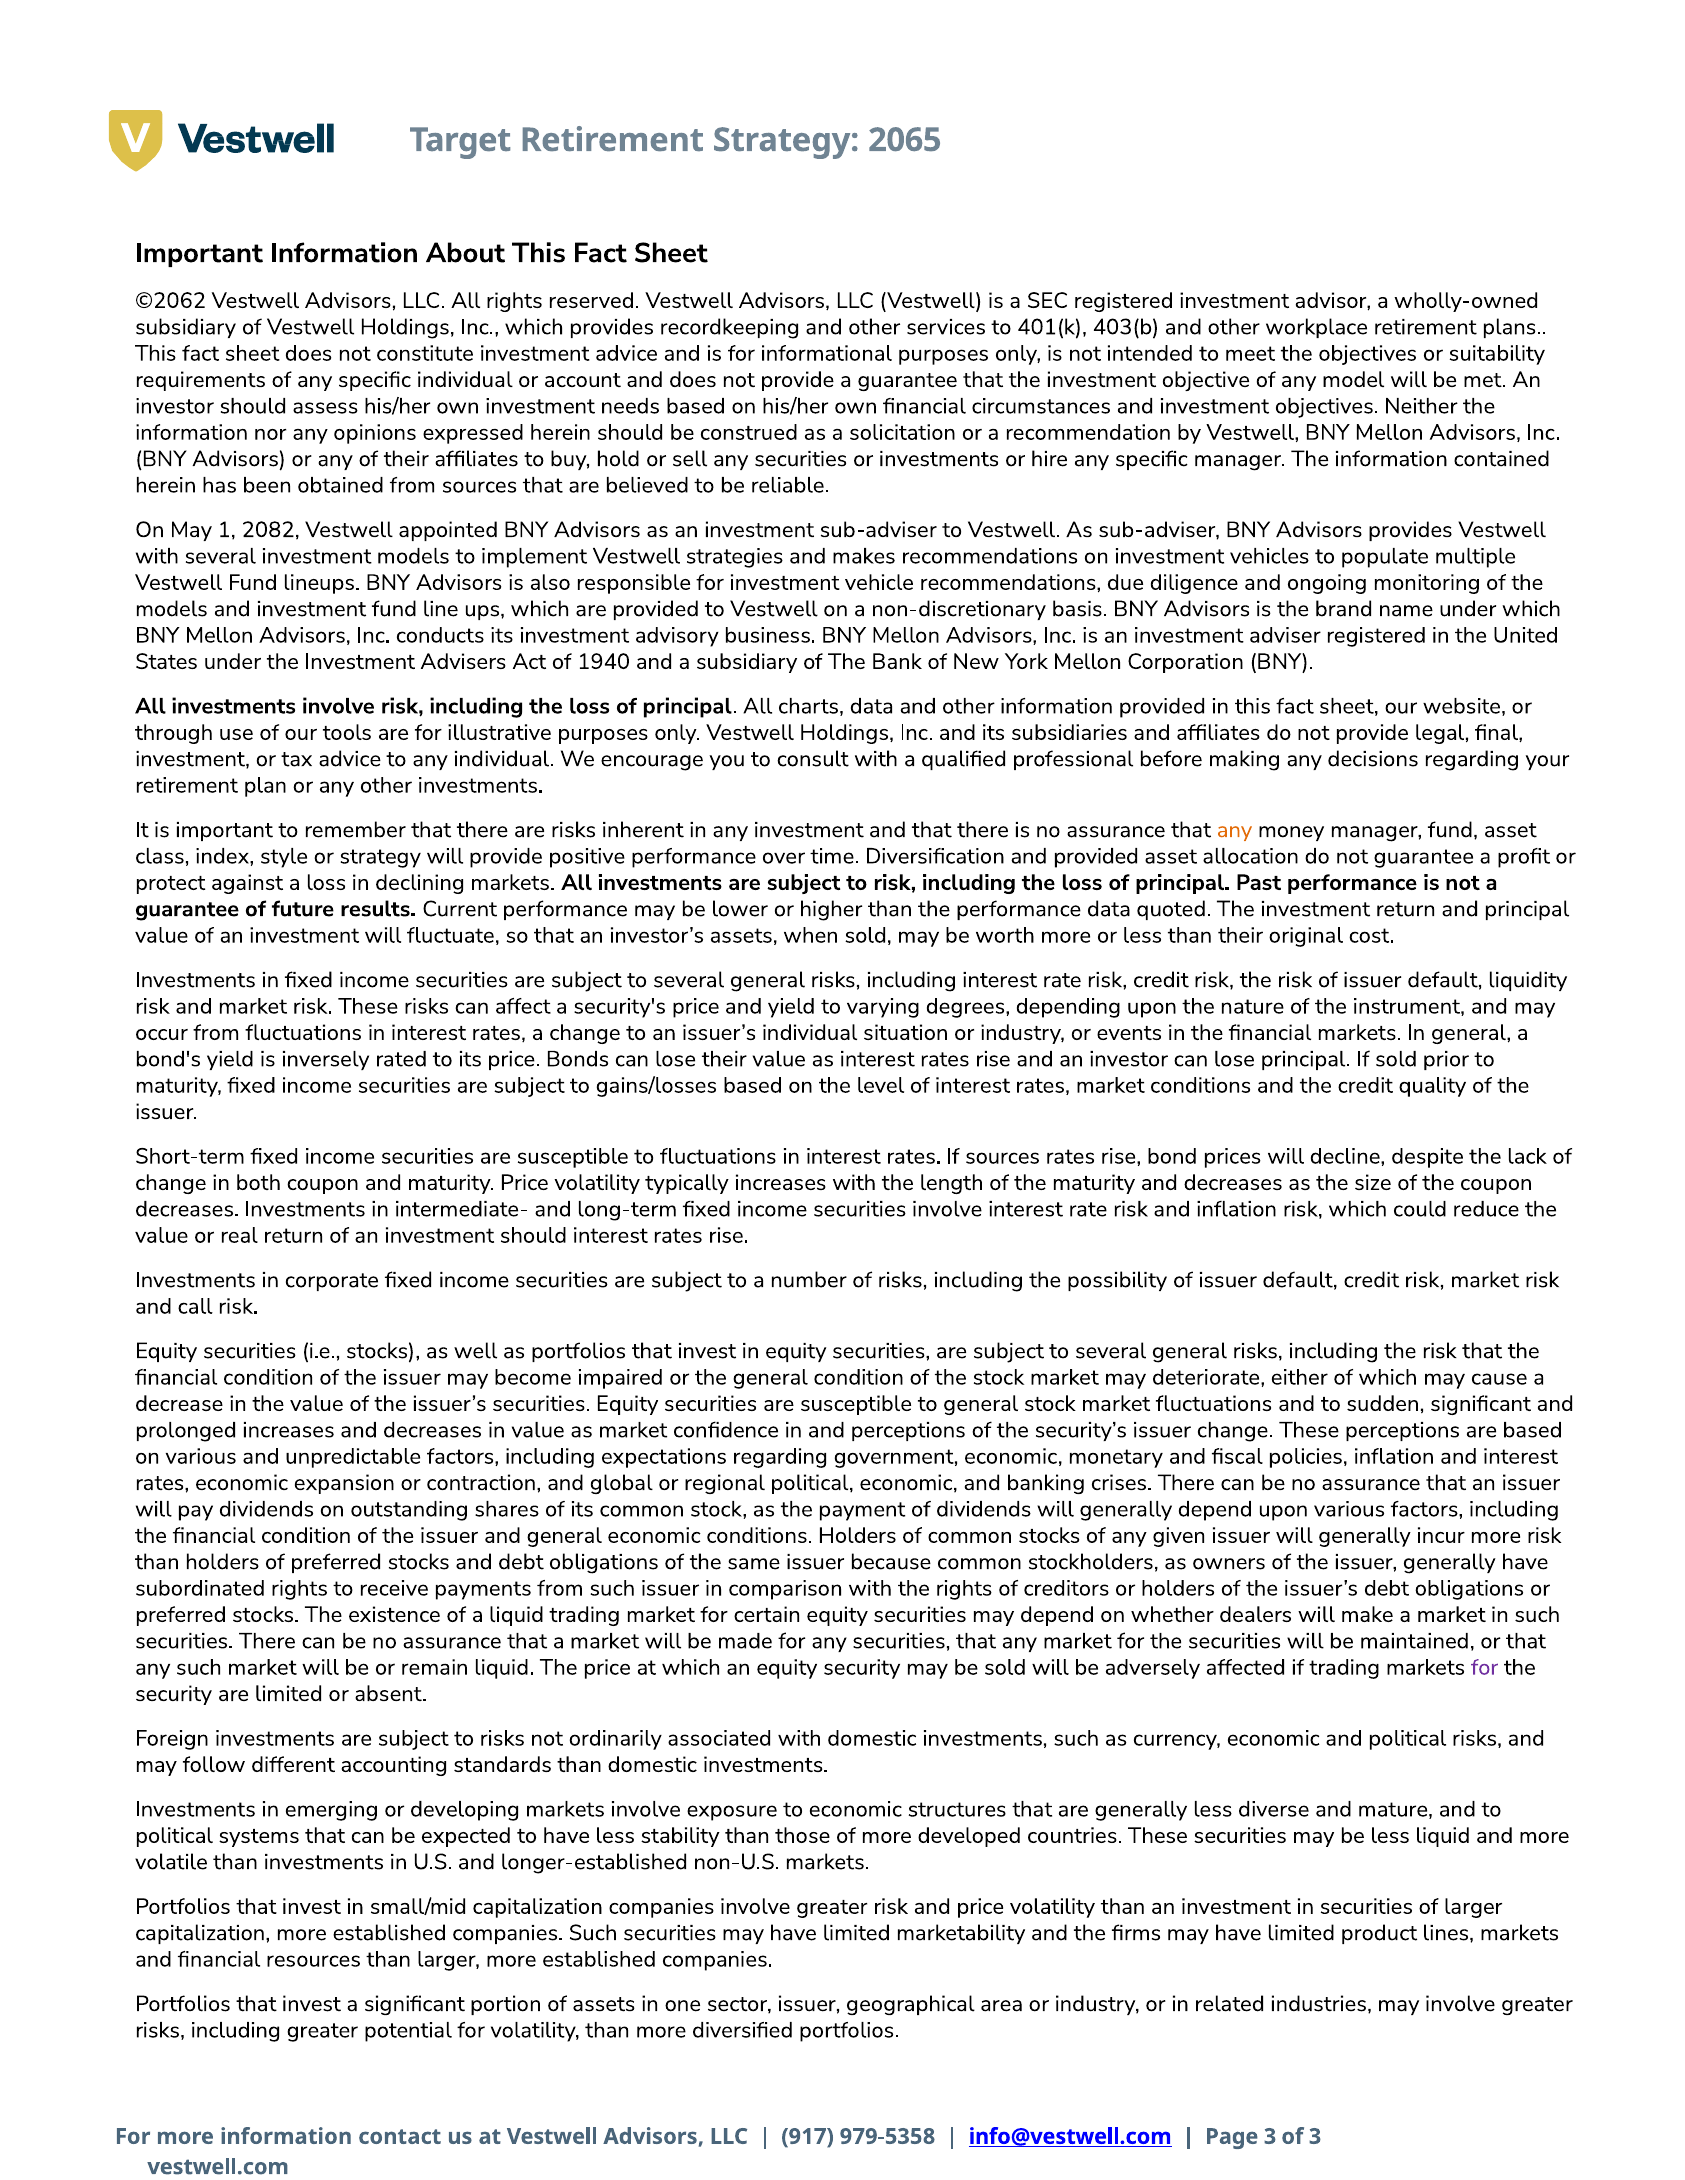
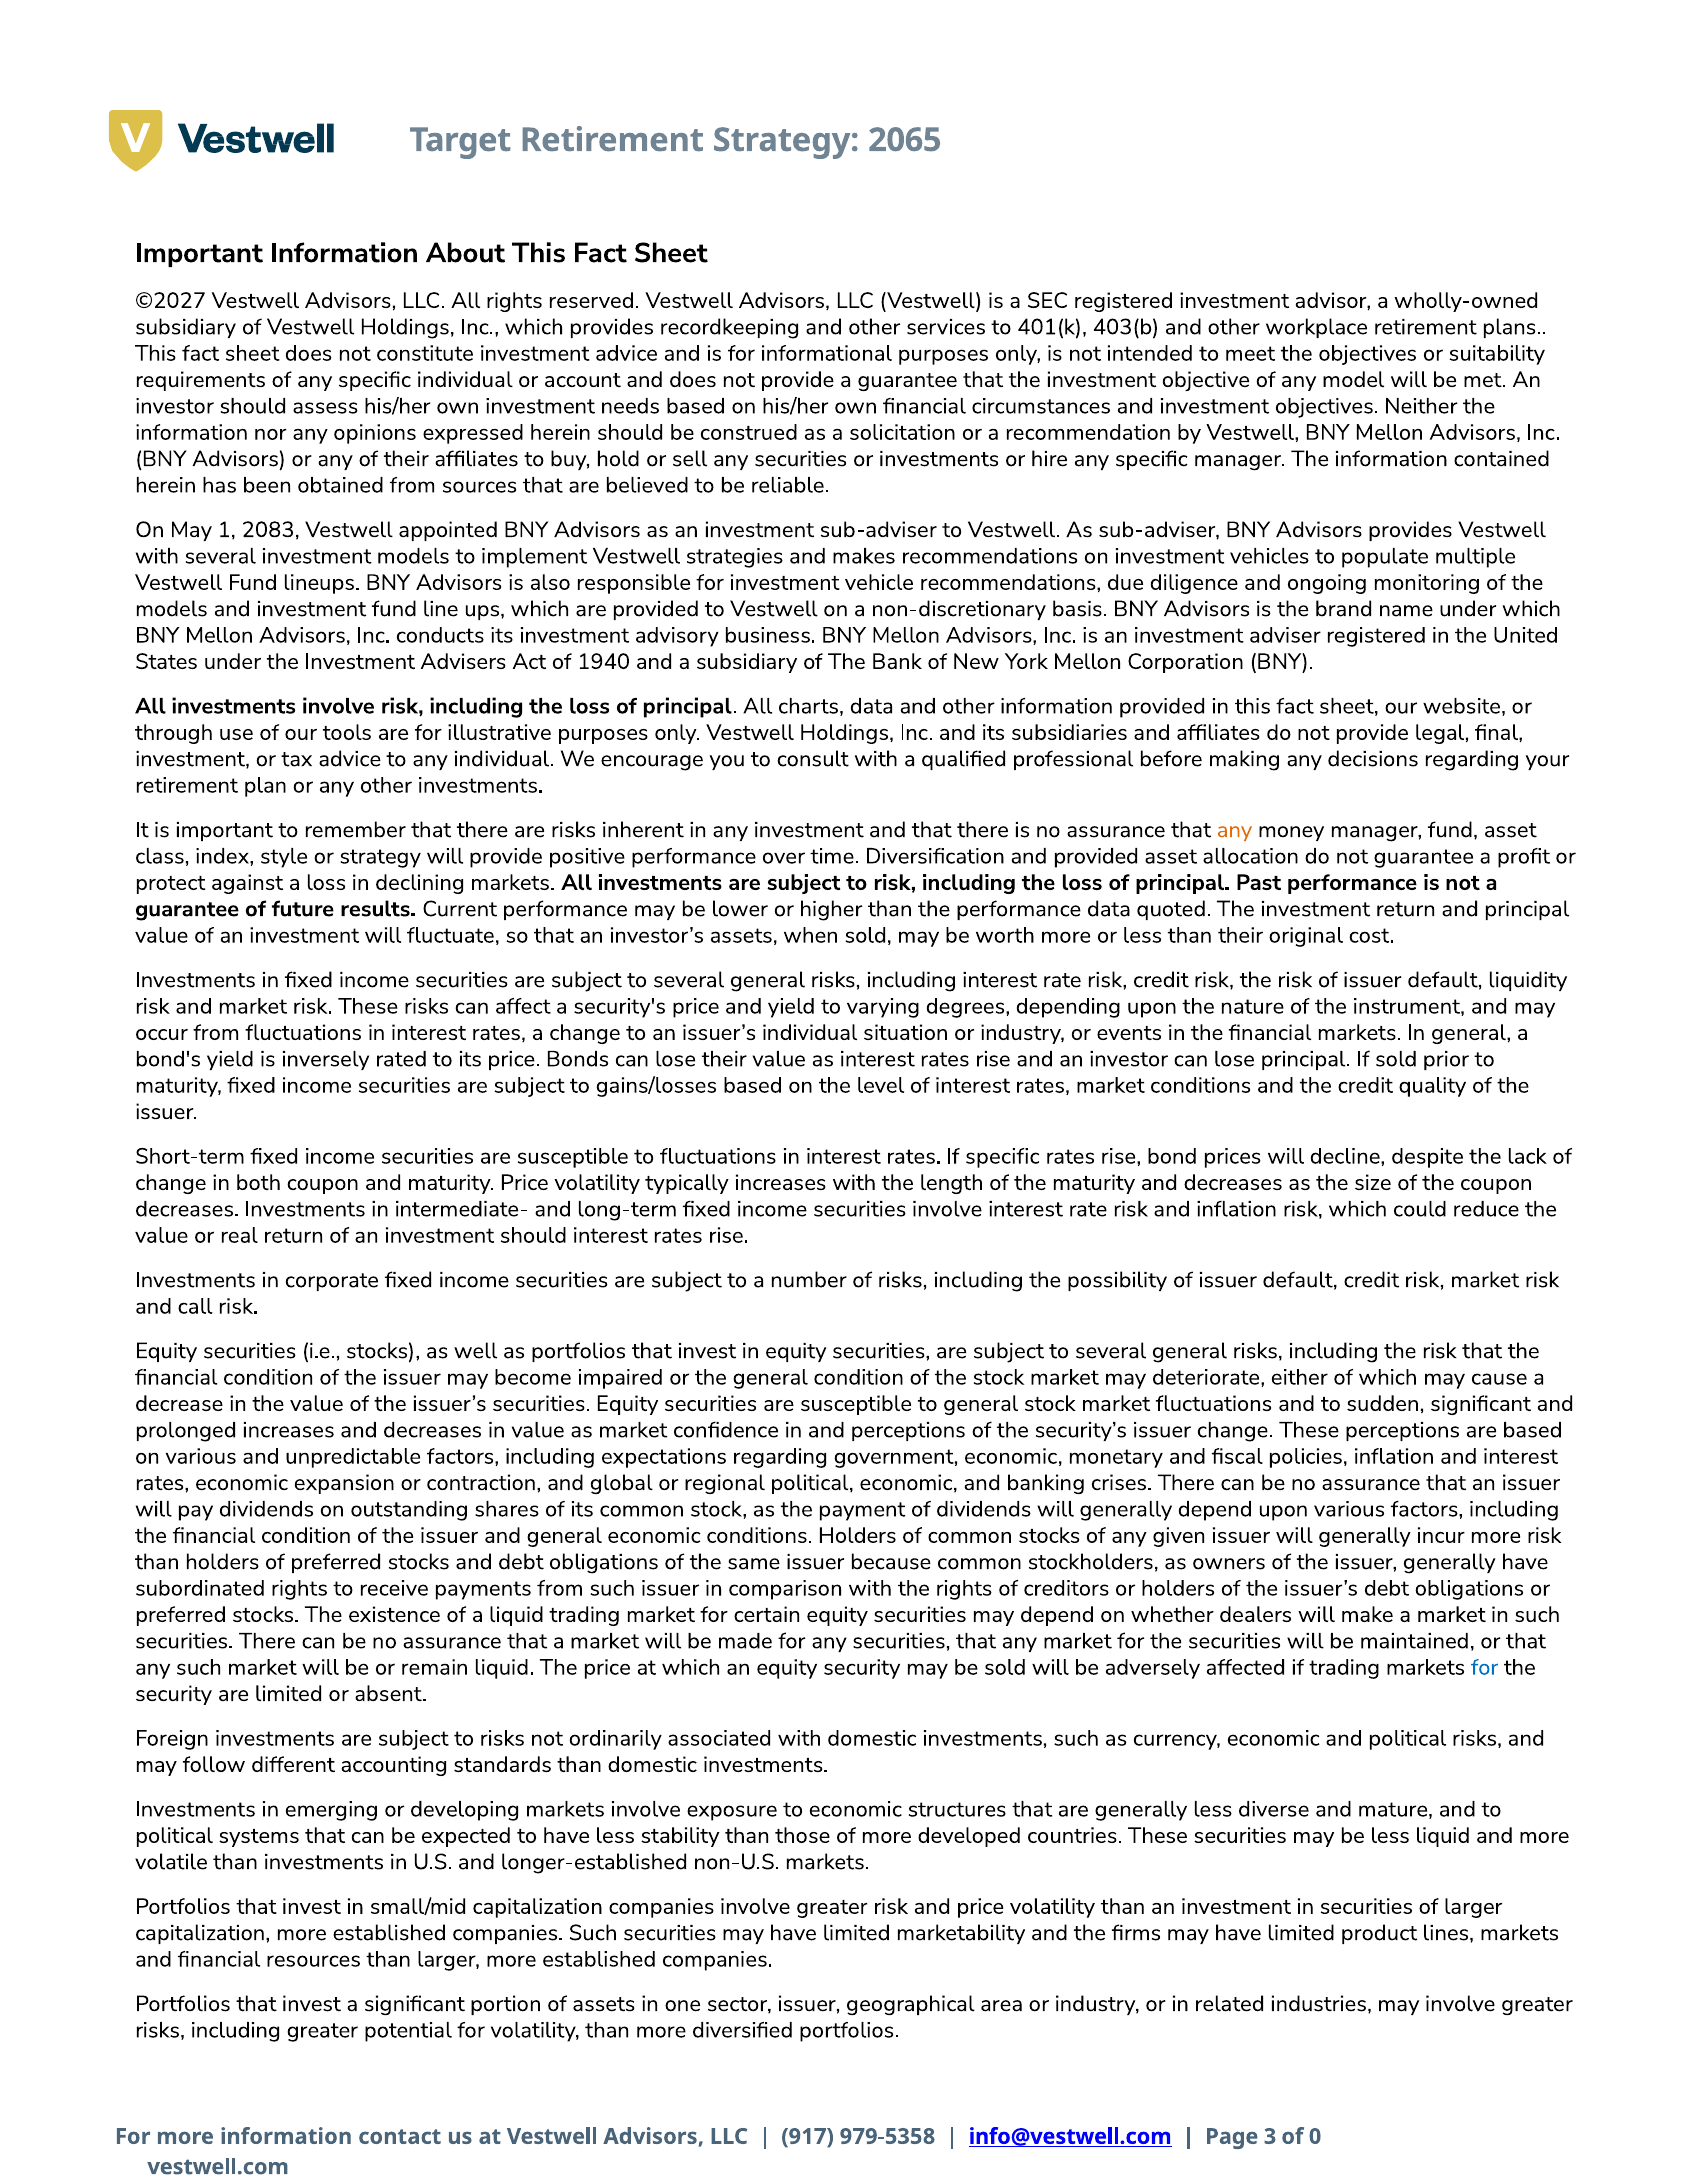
©2062: ©2062 -> ©2027
2082: 2082 -> 2083
If sources: sources -> specific
for at (1485, 1668) colour: purple -> blue
of 3: 3 -> 0
